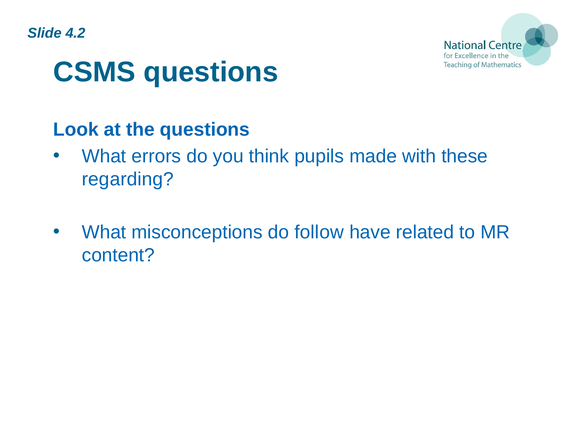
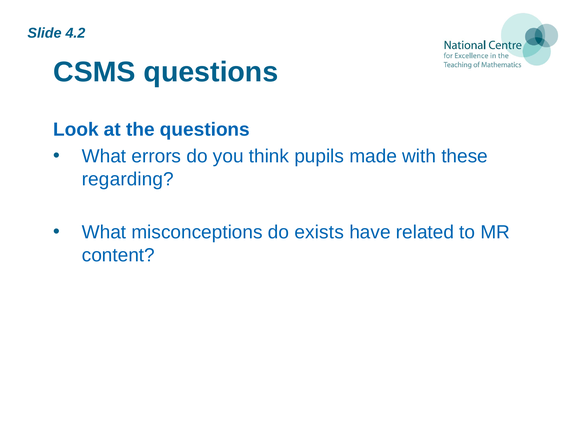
follow: follow -> exists
